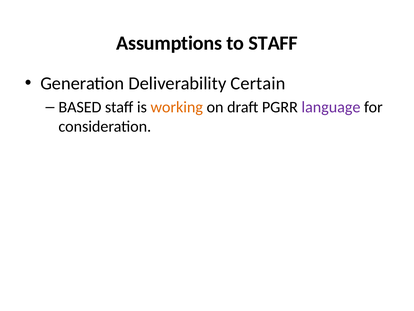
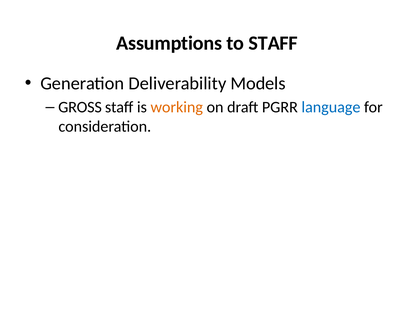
Certain: Certain -> Models
BASED: BASED -> GROSS
language colour: purple -> blue
